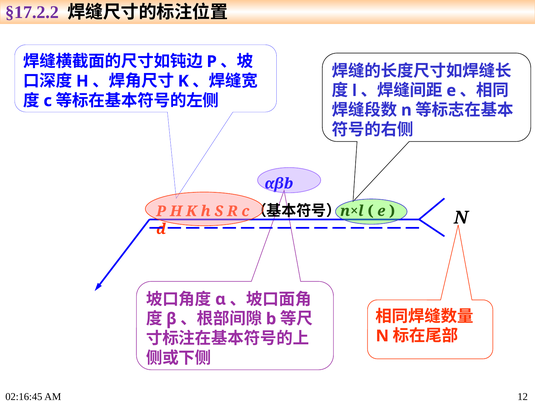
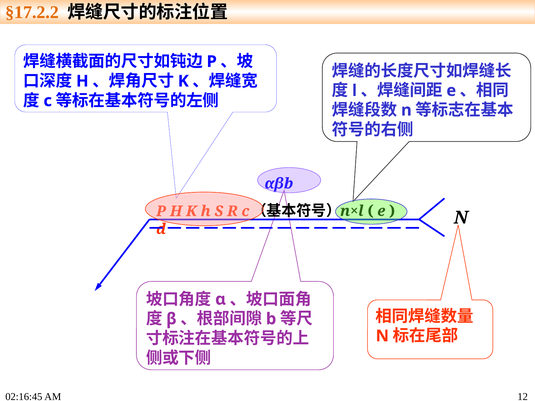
§17.2.2 colour: purple -> orange
